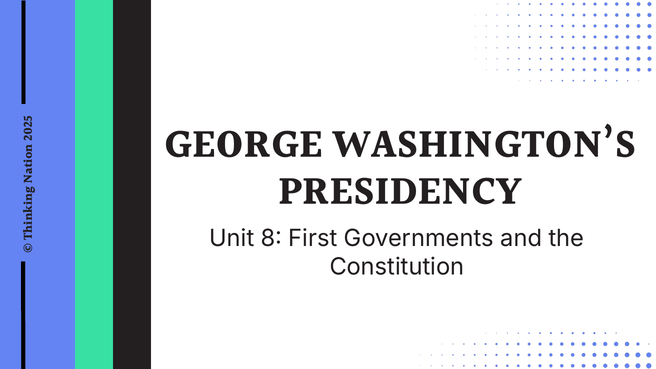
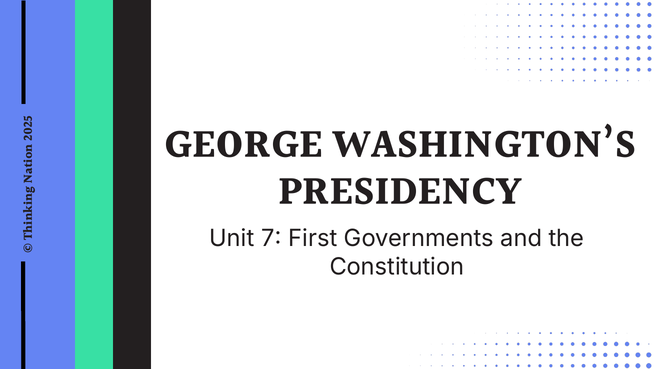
8: 8 -> 7
